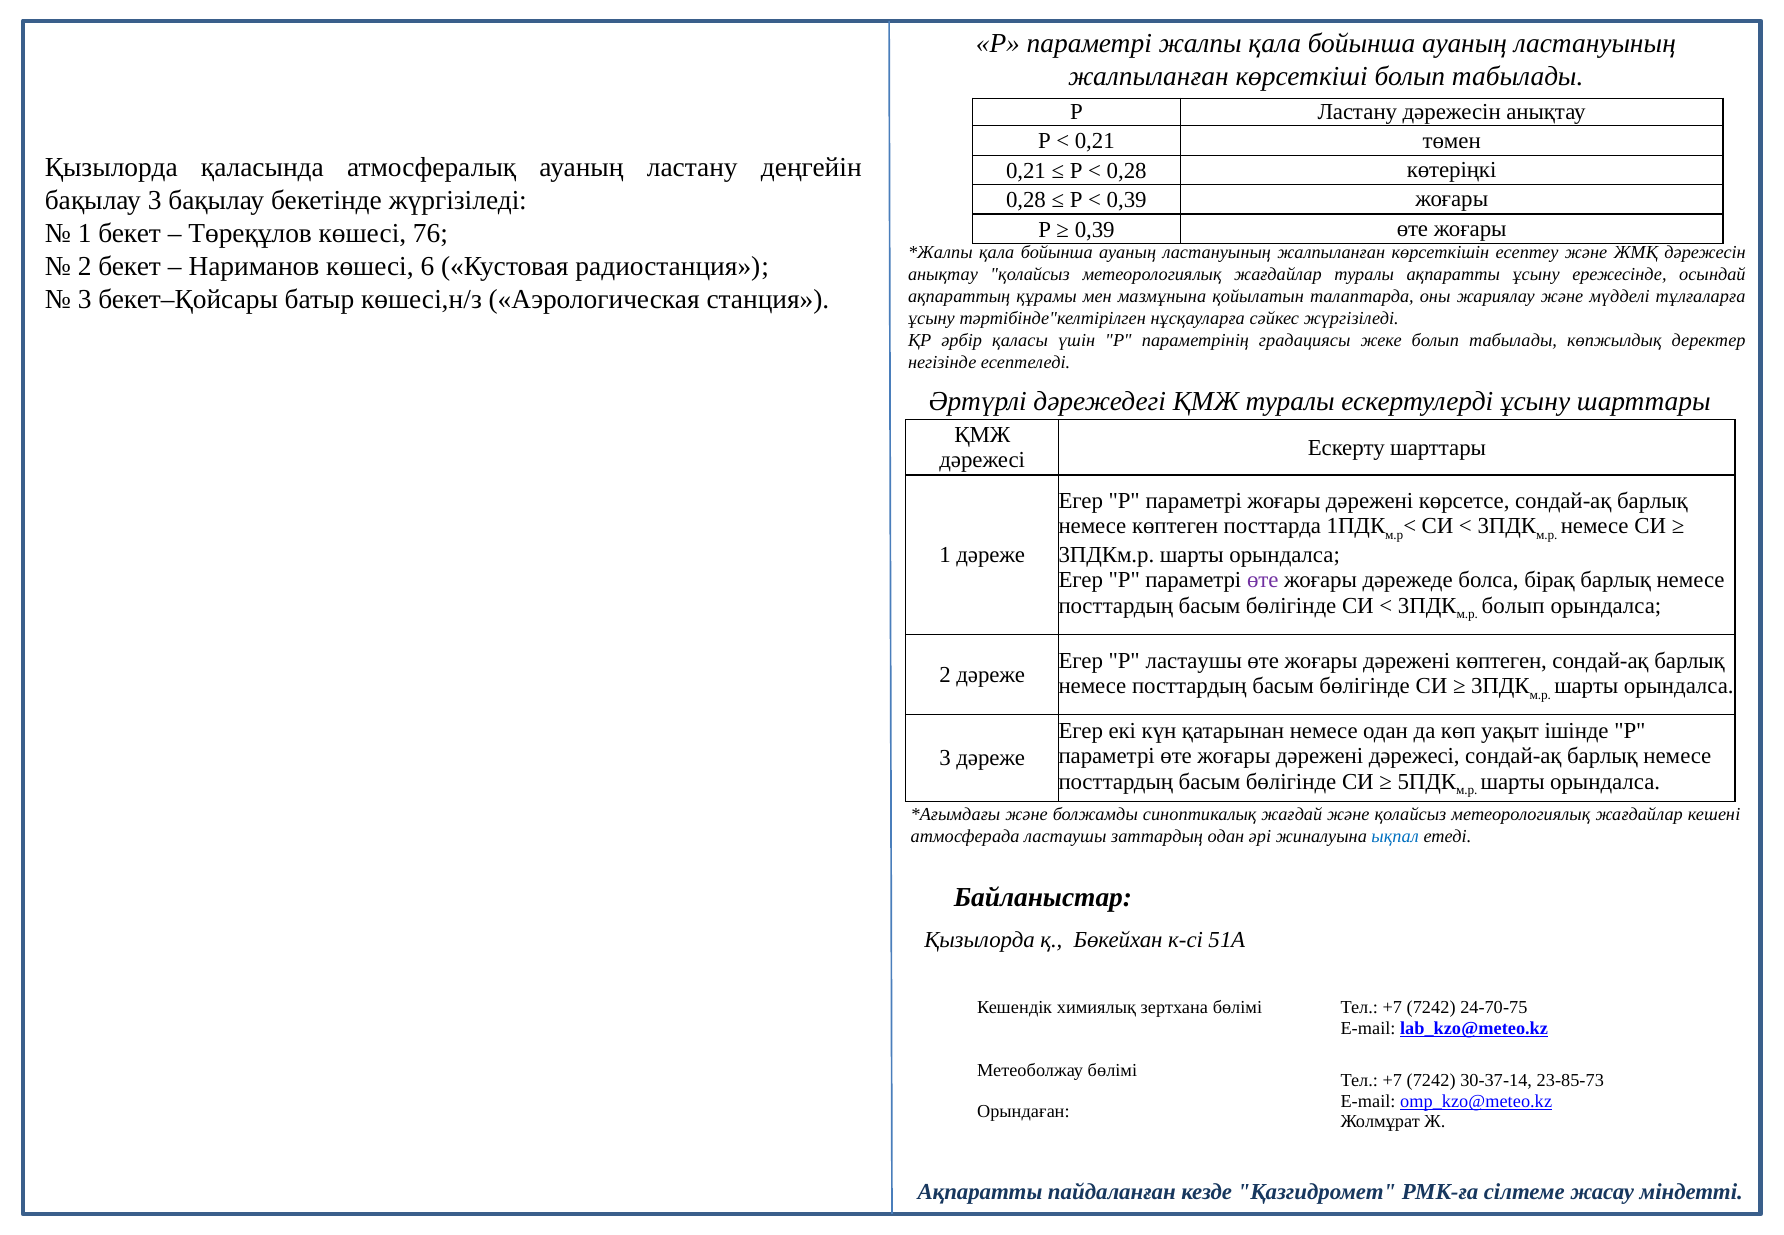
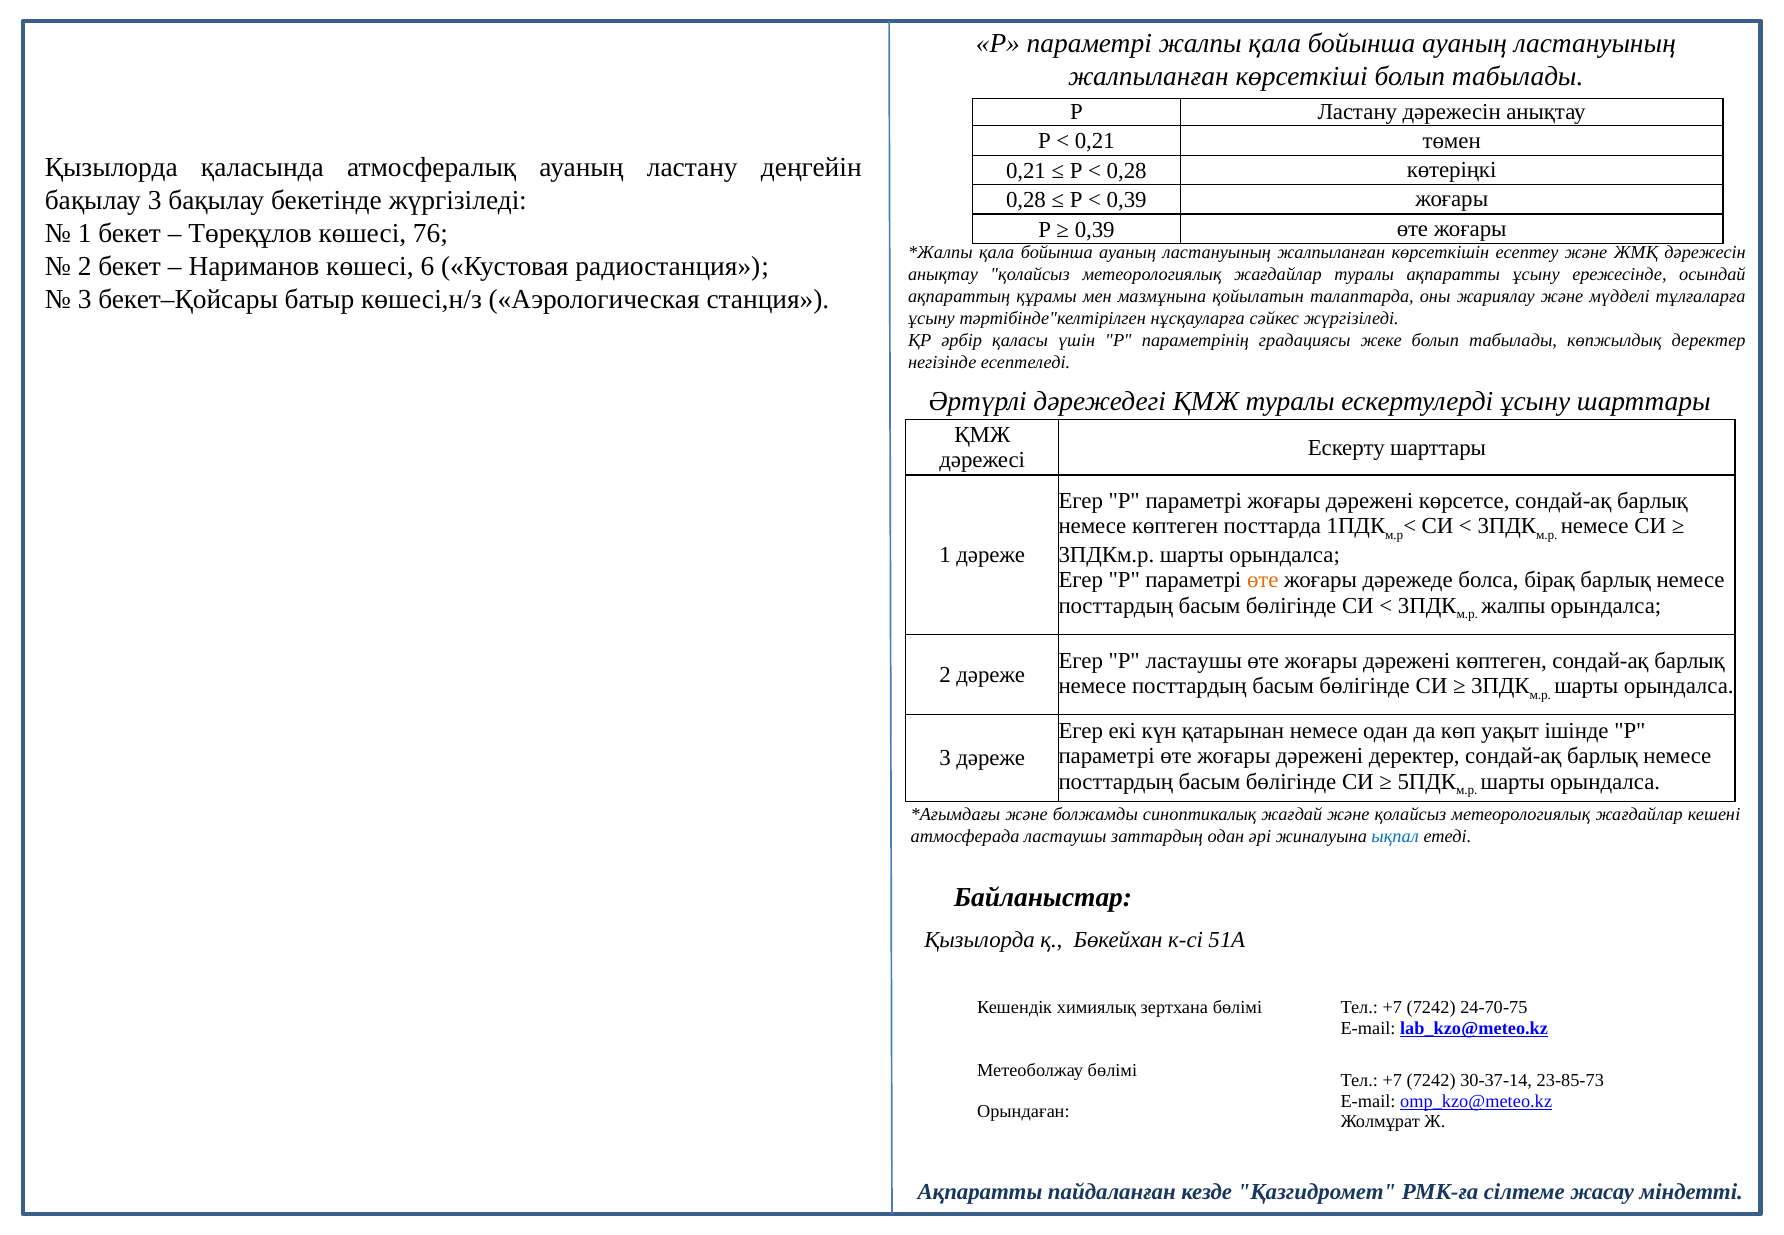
өте at (1263, 580) colour: purple -> orange
болып at (1513, 606): болып -> жалпы
дәрежені дәрежесі: дәрежесі -> деректер
